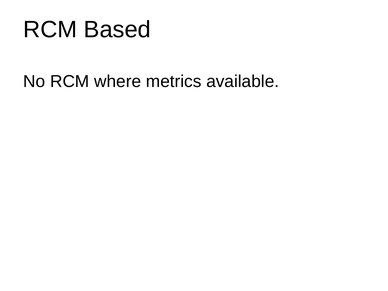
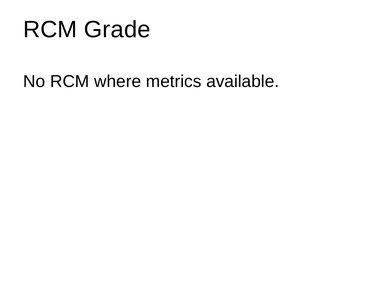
Based: Based -> Grade
